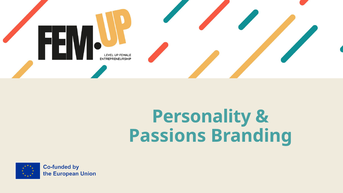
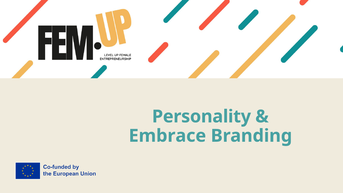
Passions: Passions -> Embrace
